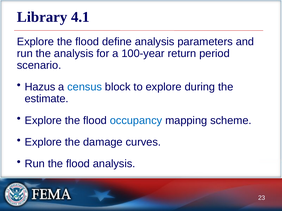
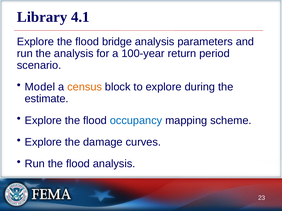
define: define -> bridge
Hazus: Hazus -> Model
census colour: blue -> orange
